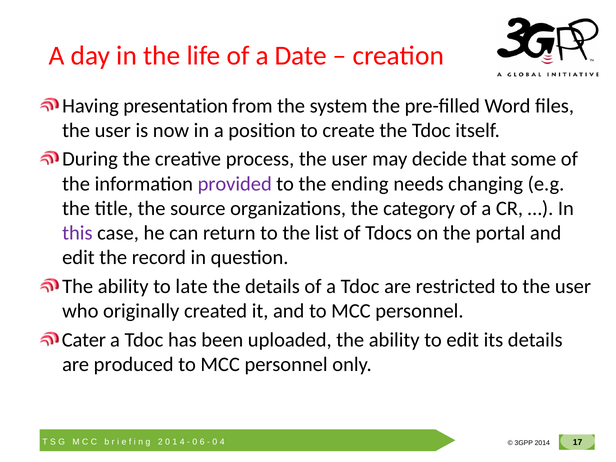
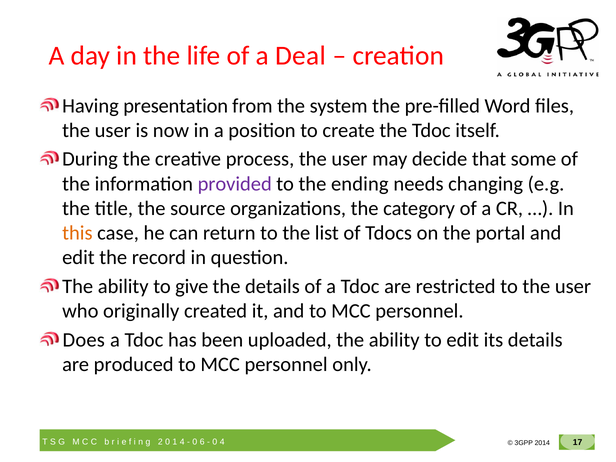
Date: Date -> Deal
this colour: purple -> orange
late: late -> give
Cater: Cater -> Does
